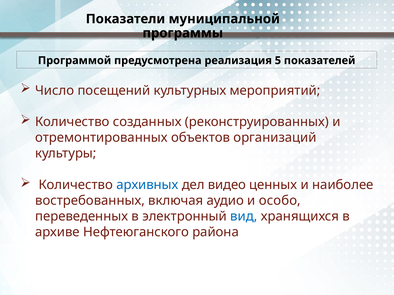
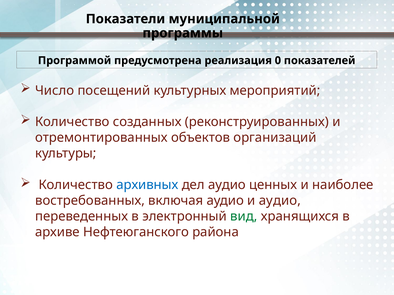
5: 5 -> 0
дел видео: видео -> аудио
и особо: особо -> аудио
вид colour: blue -> green
